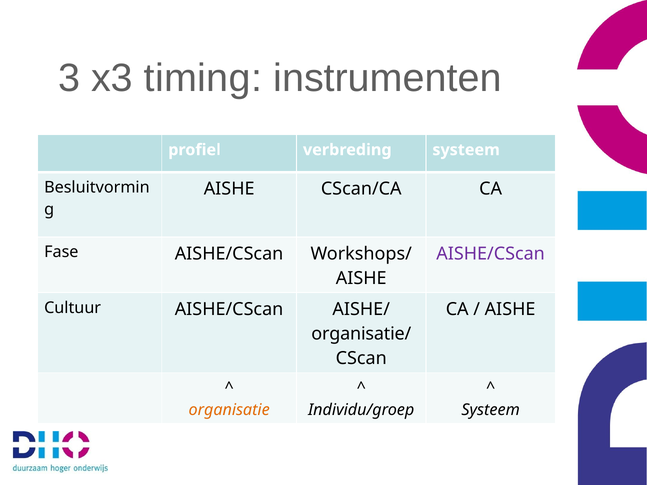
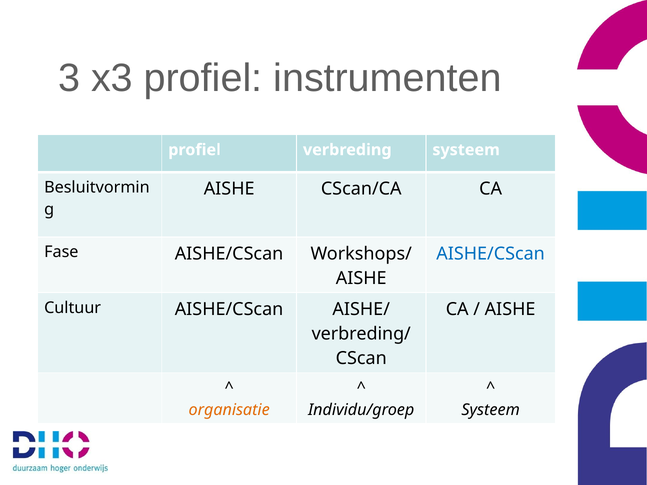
x3 timing: timing -> profiel
AISHE/CScan at (491, 254) colour: purple -> blue
organisatie/: organisatie/ -> verbreding/
